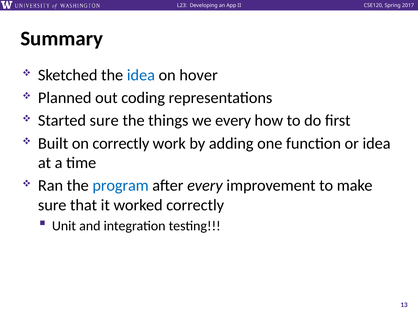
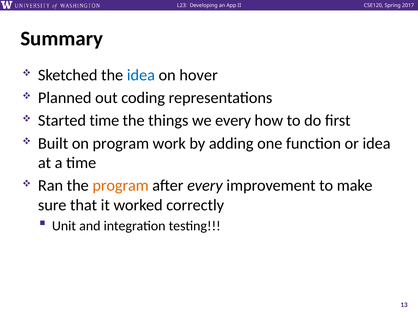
Started sure: sure -> time
on correctly: correctly -> program
program at (121, 186) colour: blue -> orange
